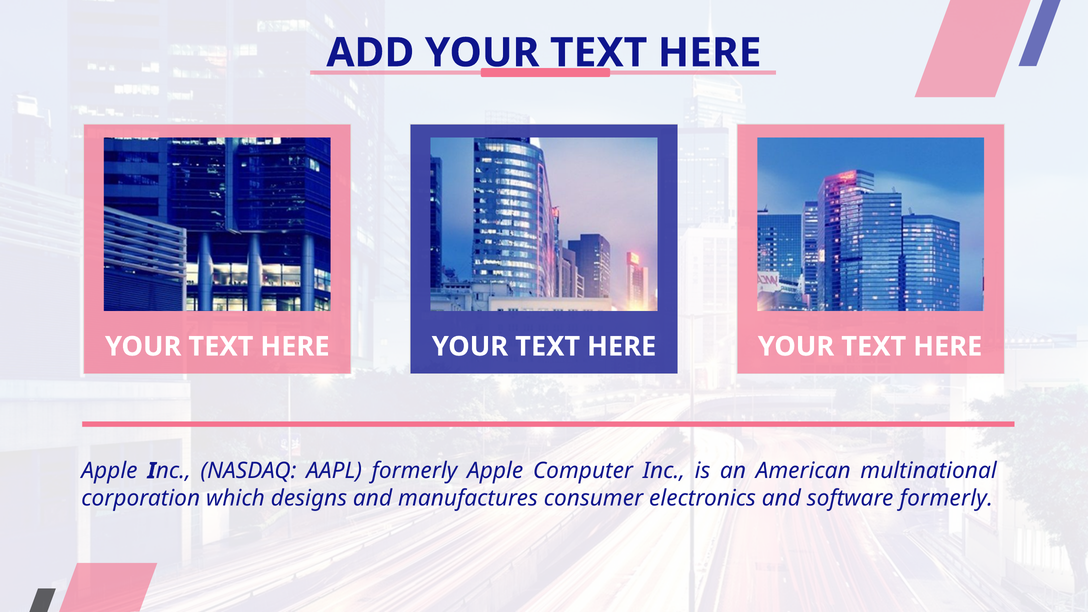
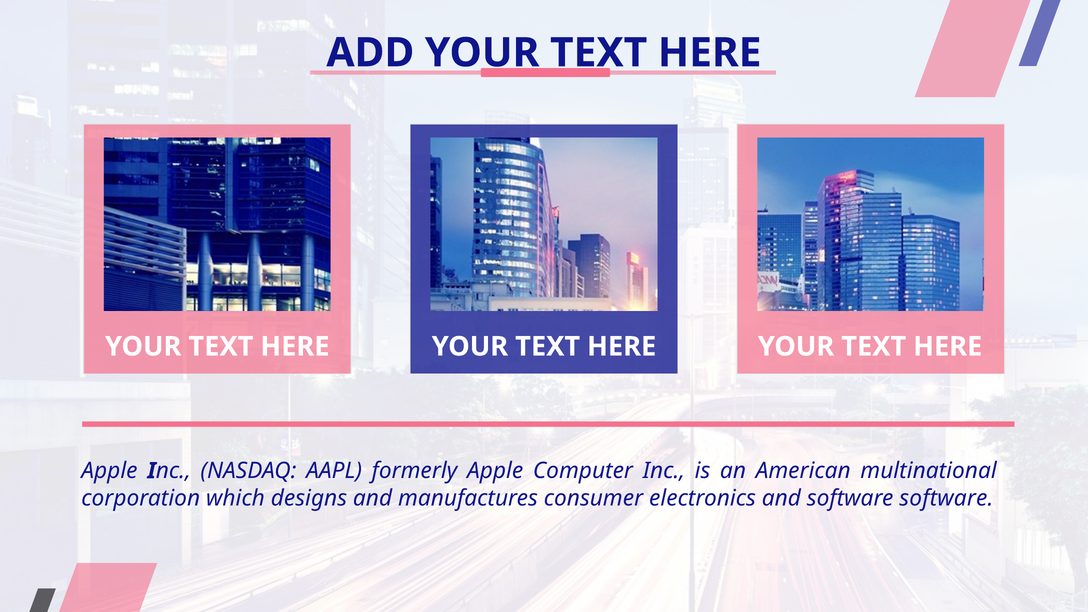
software formerly: formerly -> software
